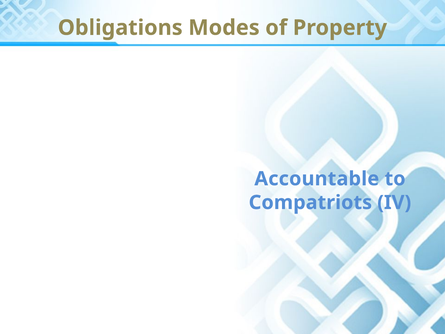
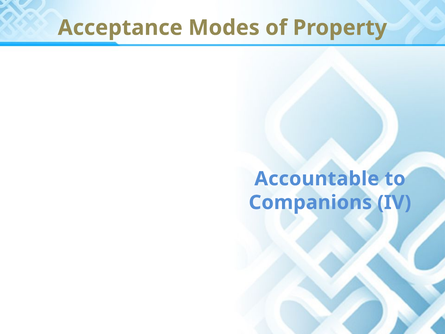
Obligations: Obligations -> Acceptance
Compatriots: Compatriots -> Companions
